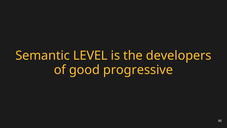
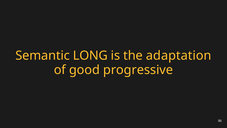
LEVEL: LEVEL -> LONG
developers: developers -> adaptation
